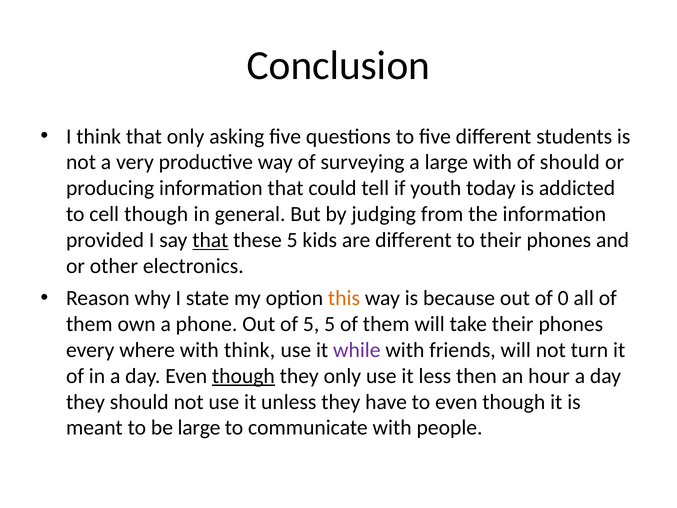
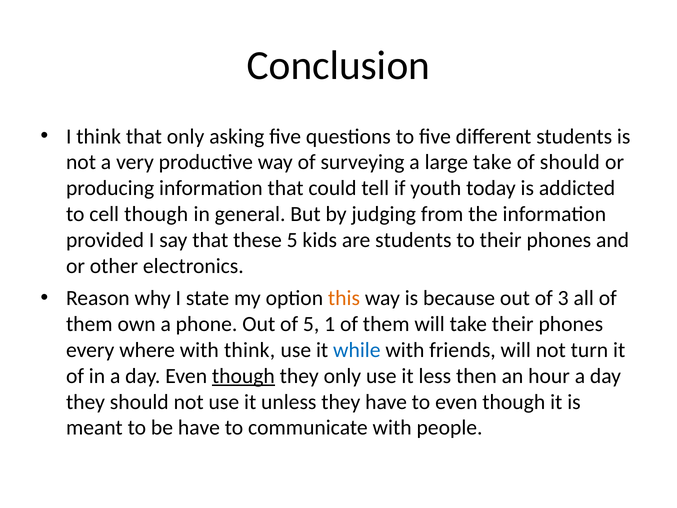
large with: with -> take
that at (210, 240) underline: present -> none
are different: different -> students
0: 0 -> 3
5 5: 5 -> 1
while colour: purple -> blue
be large: large -> have
